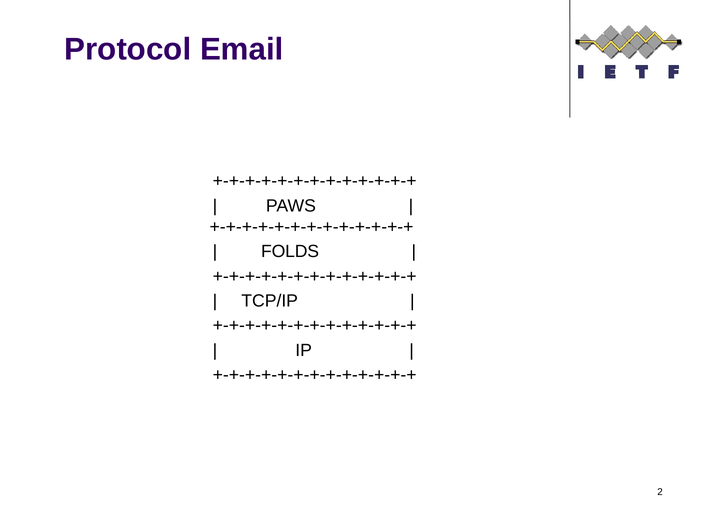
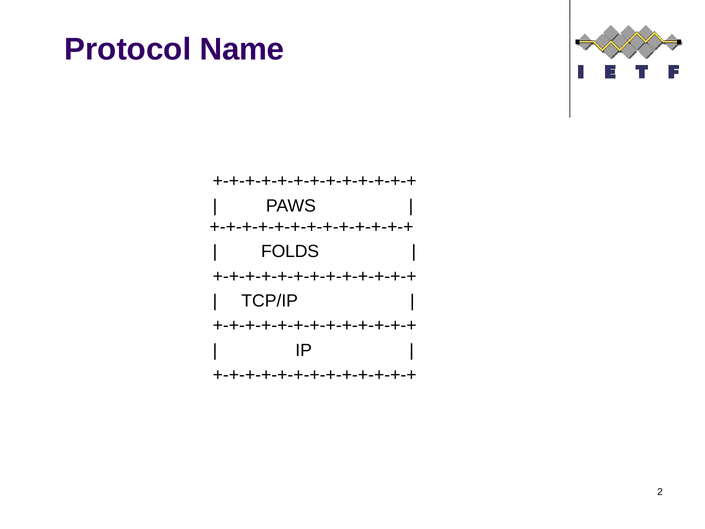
Email: Email -> Name
